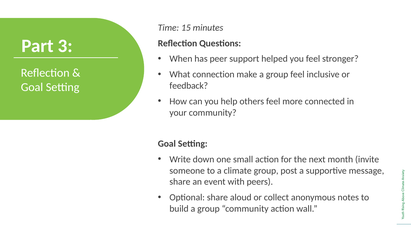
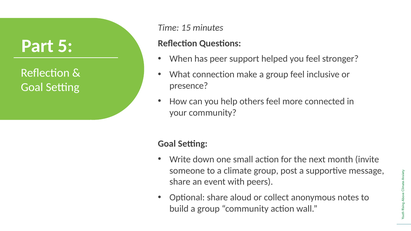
3: 3 -> 5
feedback: feedback -> presence
